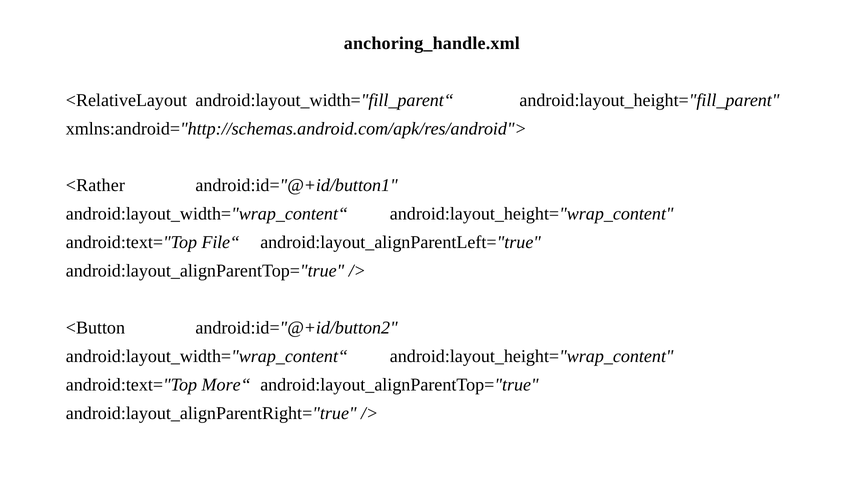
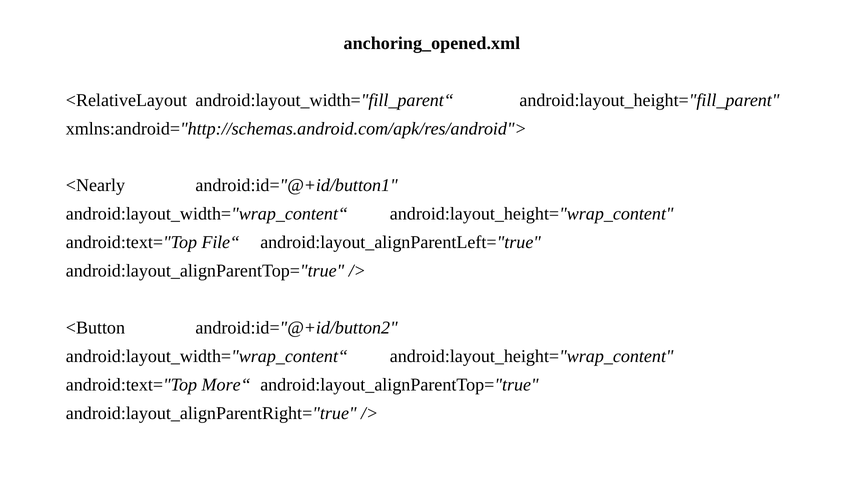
anchoring_handle.xml: anchoring_handle.xml -> anchoring_opened.xml
<Rather: <Rather -> <Nearly
